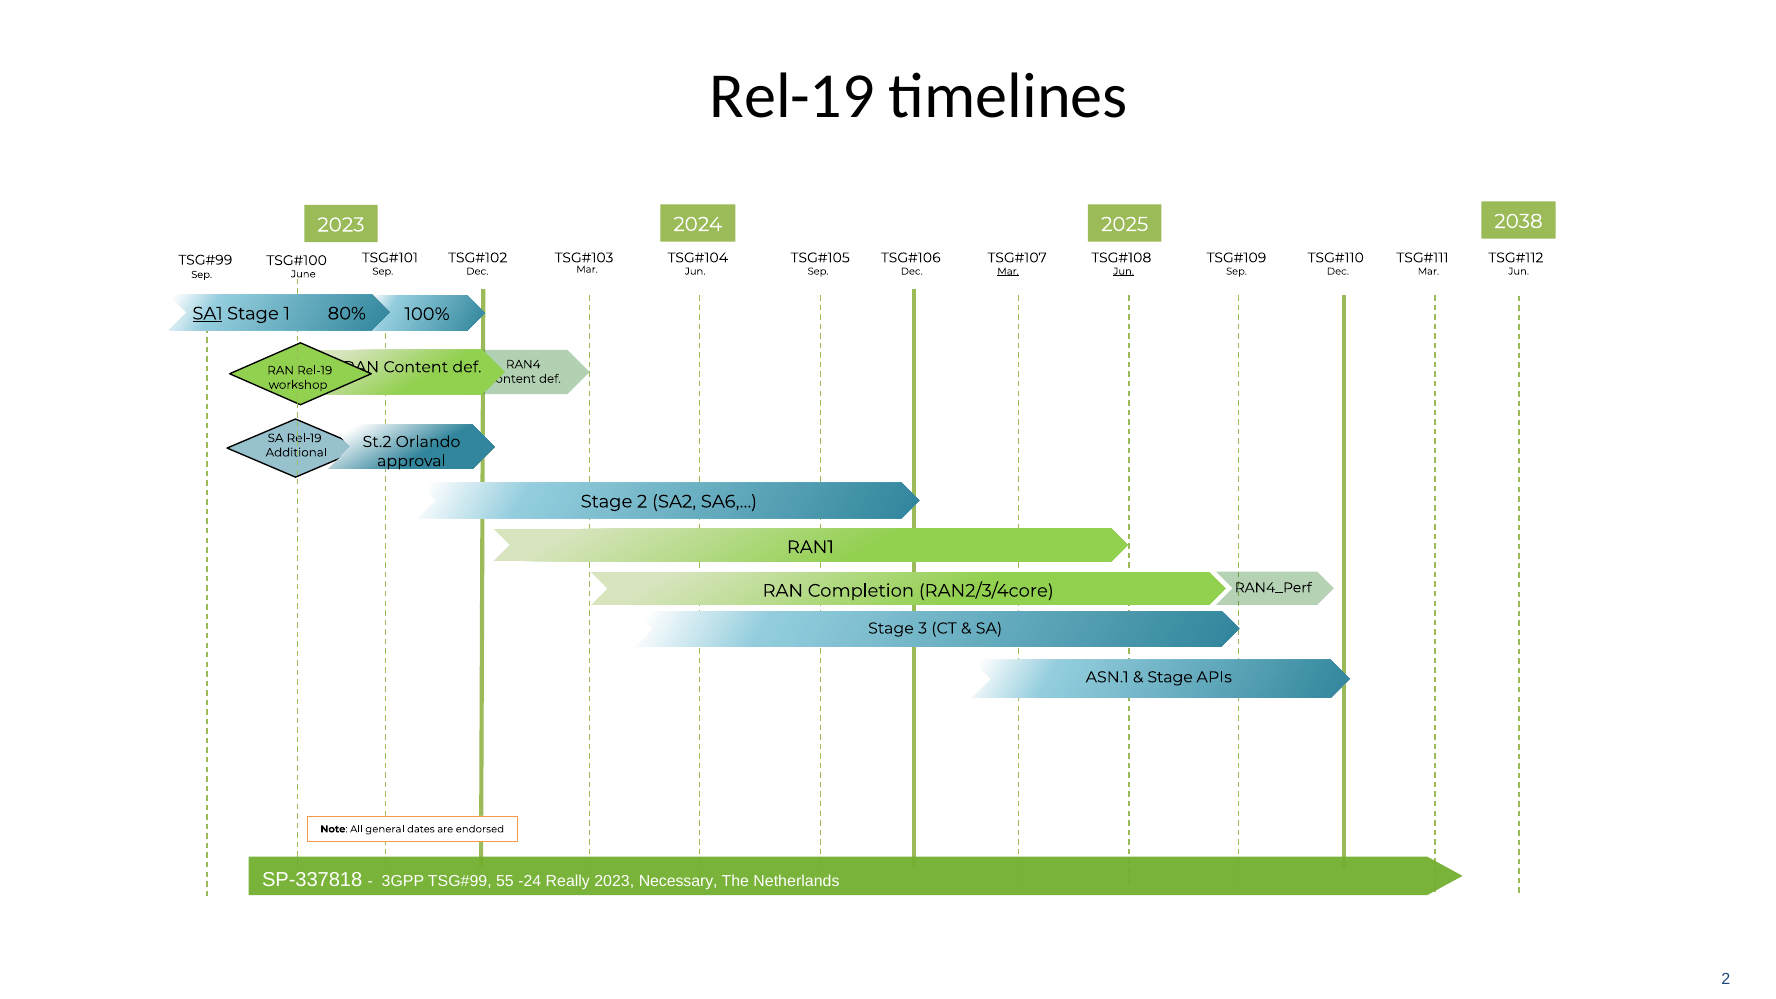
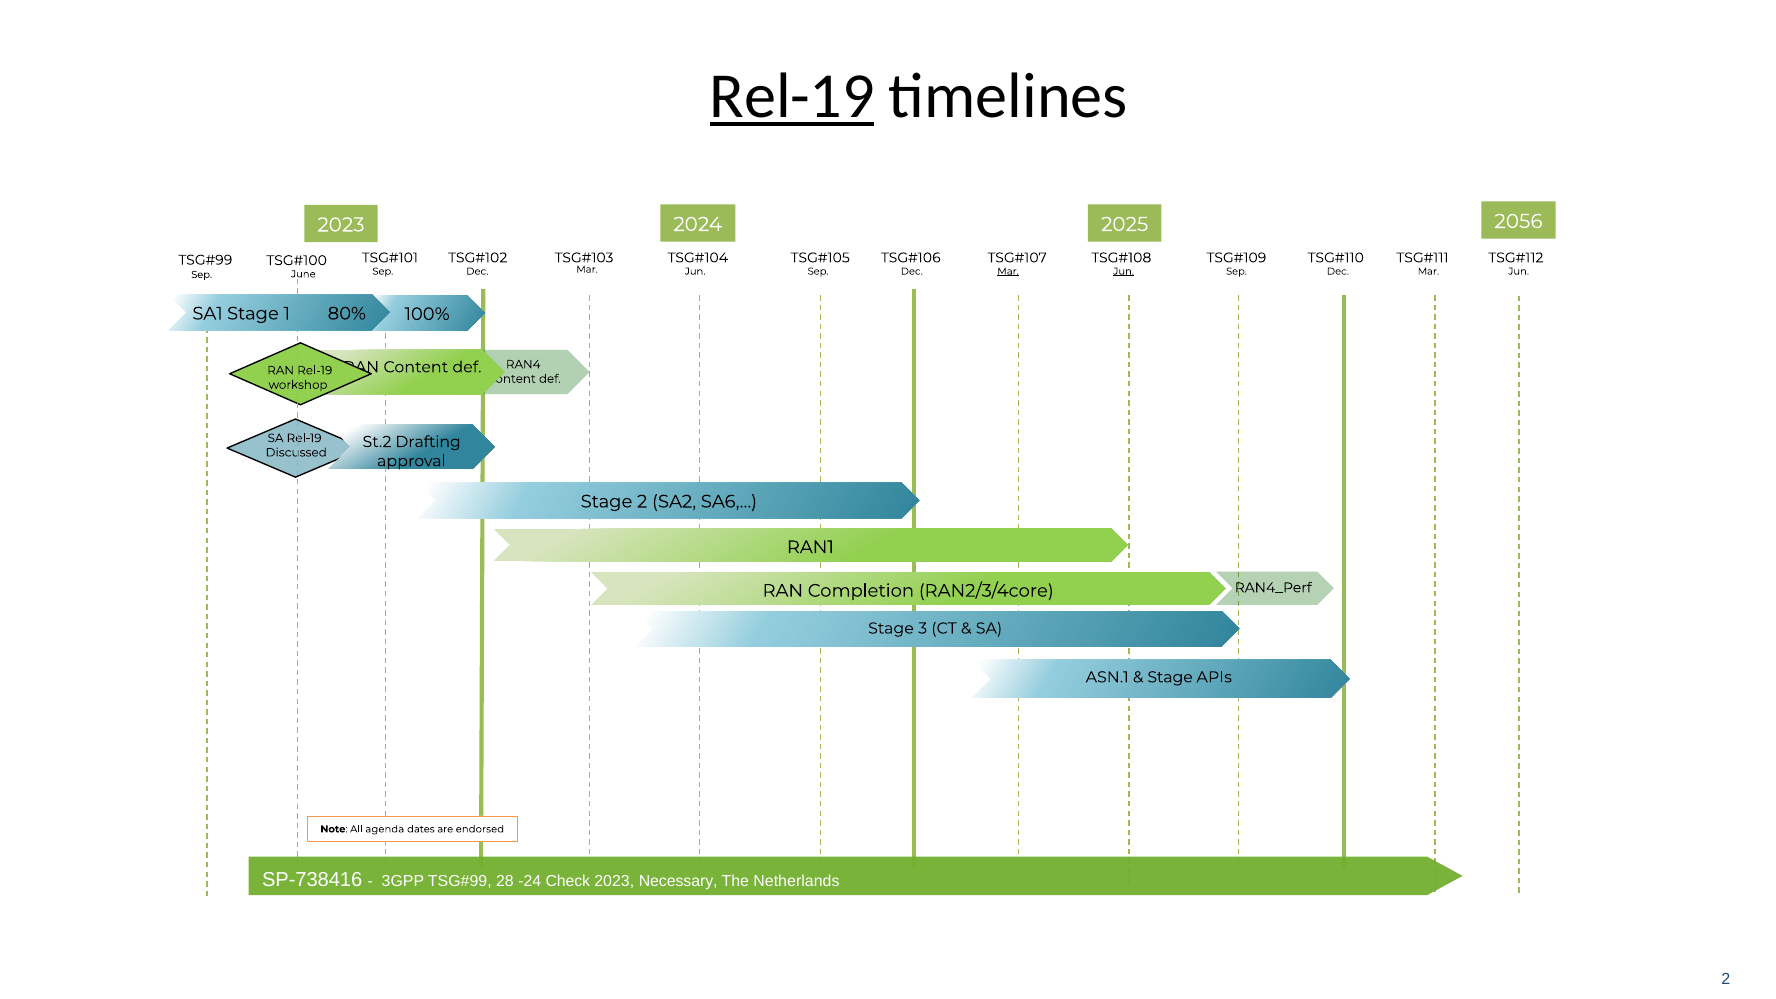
Rel-19 at (792, 96) underline: none -> present
2038: 2038 -> 2056
SA1 underline: present -> none
Orlando: Orlando -> Drafting
Additional: Additional -> Discussed
general: general -> agenda
SP-337818: SP-337818 -> SP-738416
55: 55 -> 28
Really: Really -> Check
